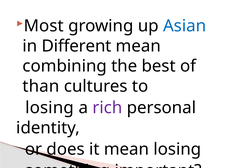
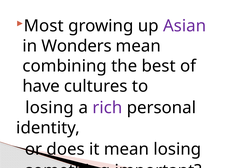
Asian colour: blue -> purple
Different: Different -> Wonders
than: than -> have
